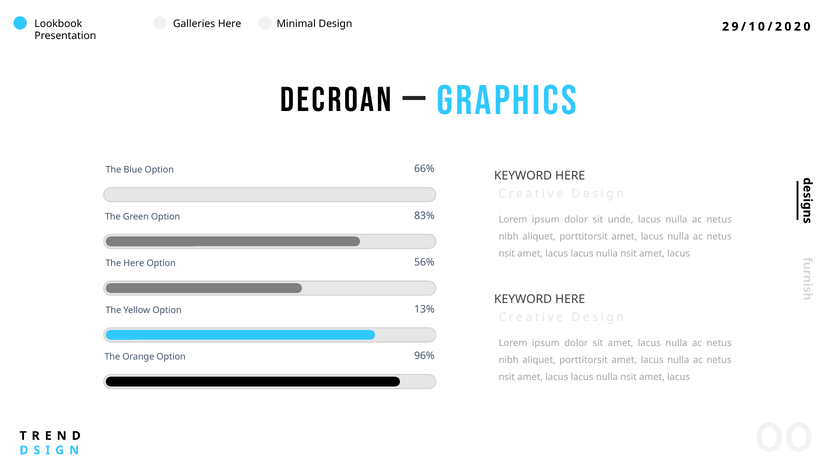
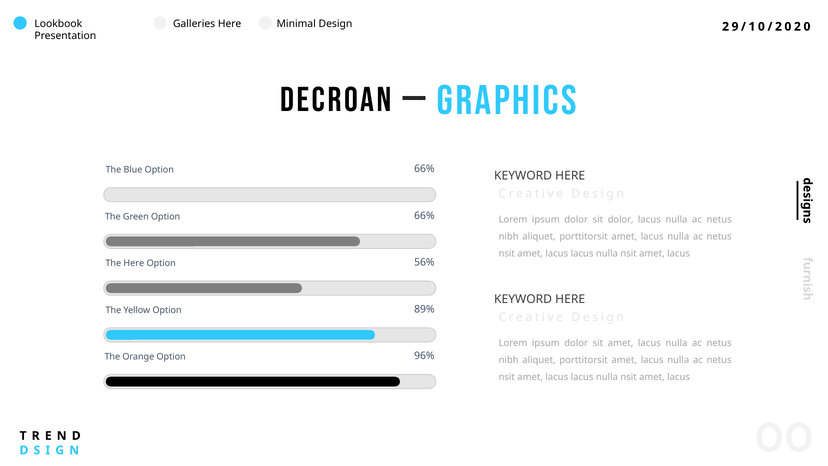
Green Option 83%: 83% -> 66%
sit unde: unde -> dolor
13%: 13% -> 89%
